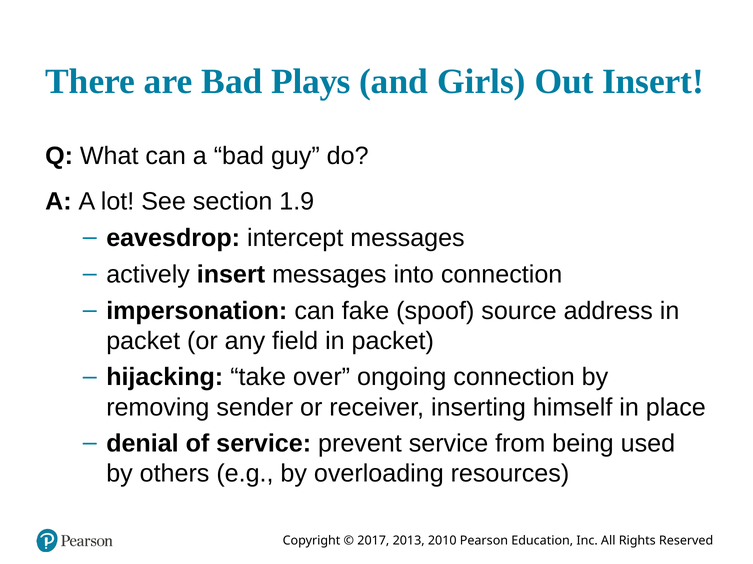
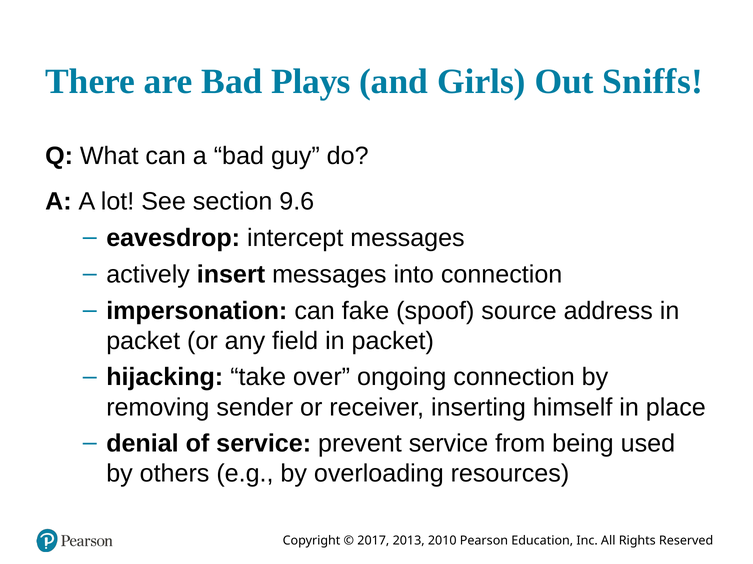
Out Insert: Insert -> Sniffs
1.9: 1.9 -> 9.6
